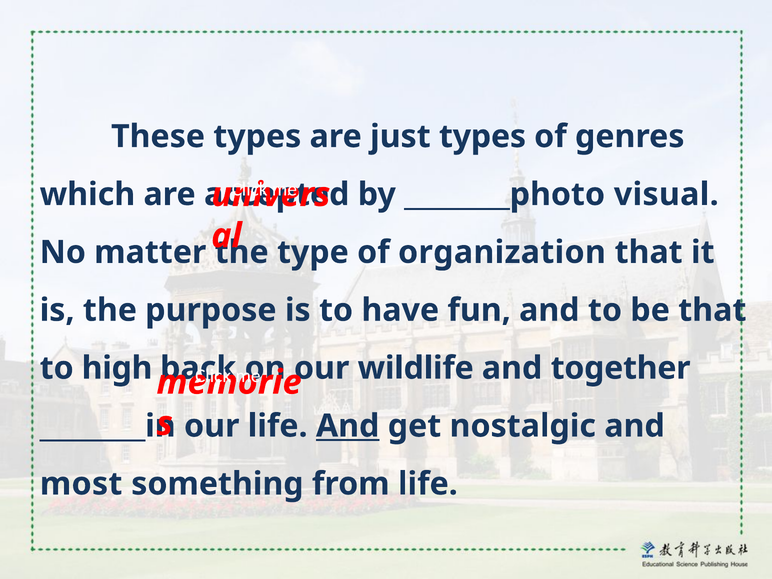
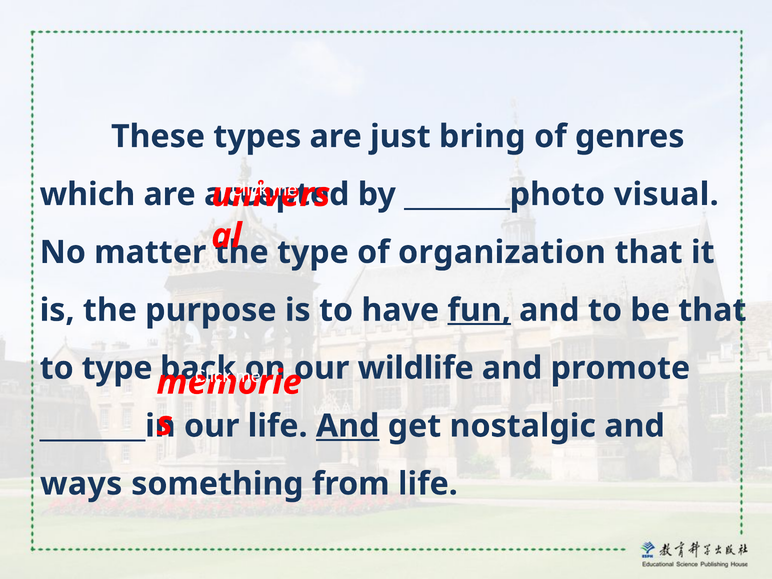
just types: types -> bring
fun underline: none -> present
to high: high -> type
together: together -> promote
most: most -> ways
